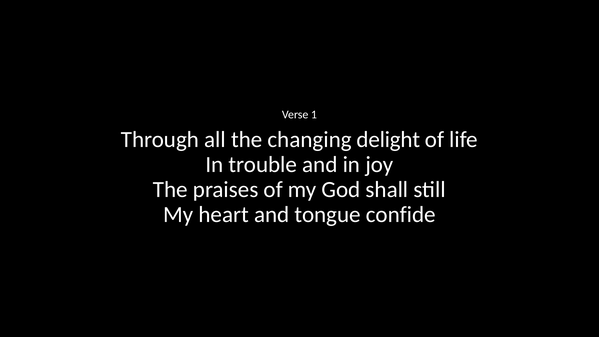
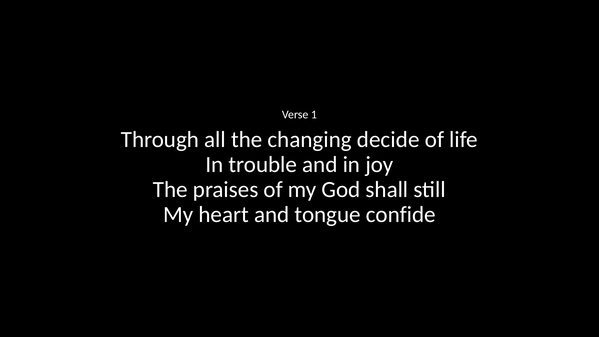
delight: delight -> decide
